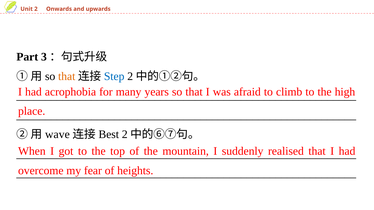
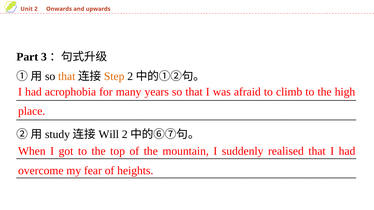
Step colour: blue -> orange
wave: wave -> study
Best: Best -> Will
